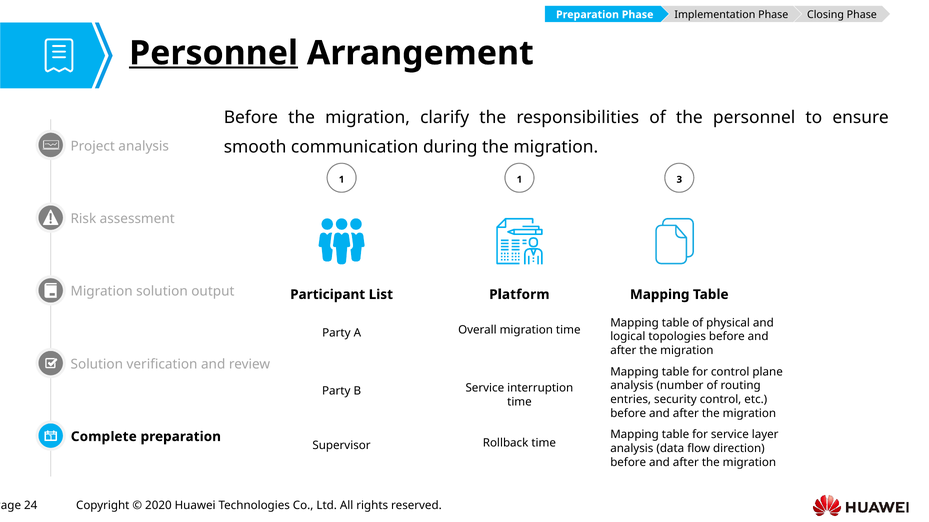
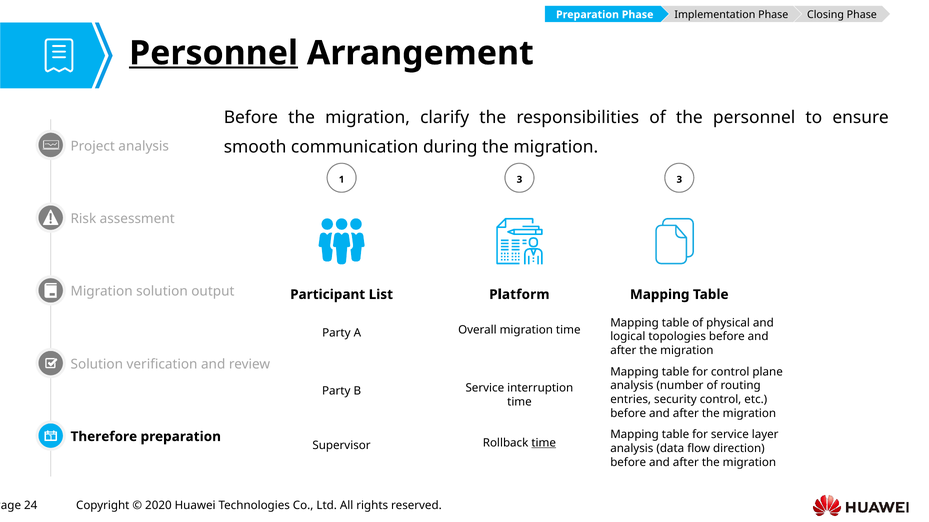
1 1: 1 -> 3
Complete: Complete -> Therefore
time at (544, 443) underline: none -> present
